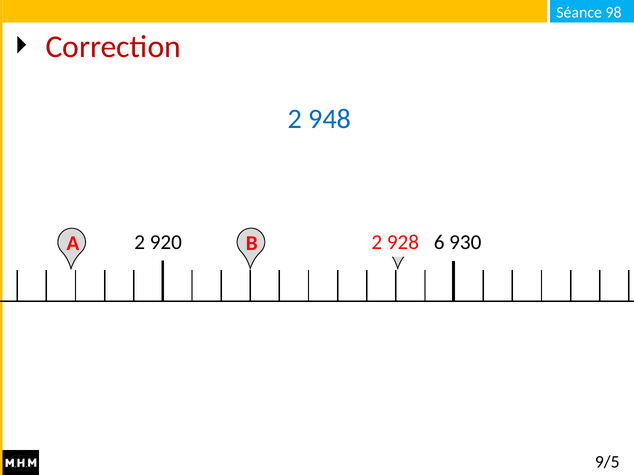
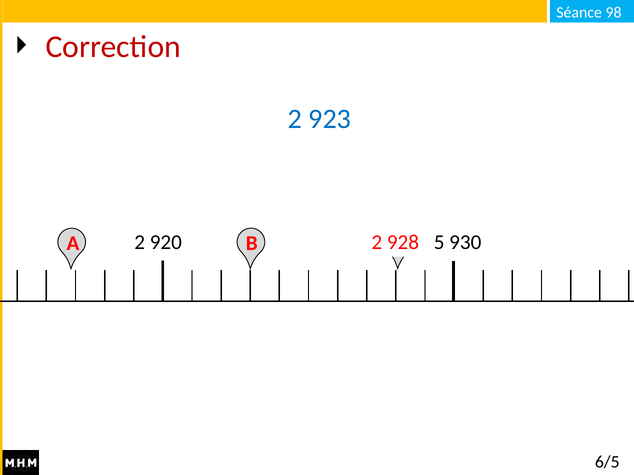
948: 948 -> 923
6: 6 -> 5
9/5: 9/5 -> 6/5
